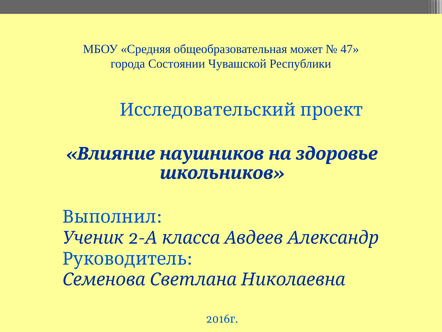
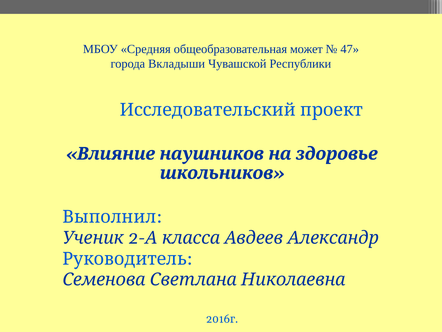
Состоянии: Состоянии -> Вкладыши
